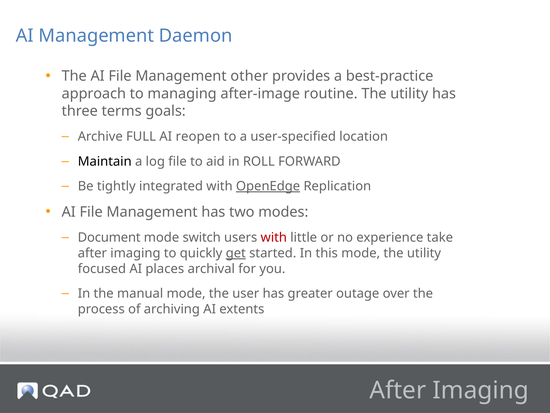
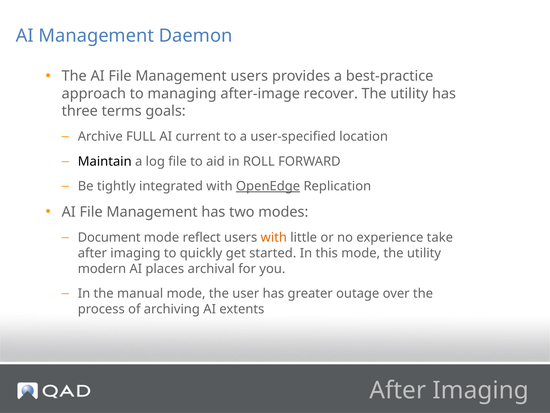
Management other: other -> users
routine: routine -> recover
reopen: reopen -> current
switch: switch -> reflect
with at (274, 237) colour: red -> orange
get underline: present -> none
focused: focused -> modern
